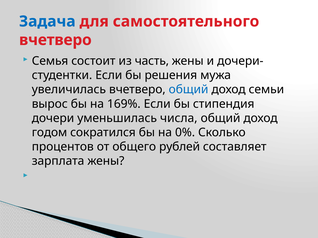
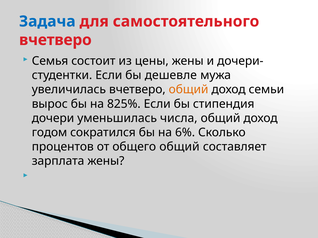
часть: часть -> цены
решения: решения -> дешевле
общий at (189, 90) colour: blue -> orange
169%: 169% -> 825%
0%: 0% -> 6%
общего рублей: рублей -> общий
